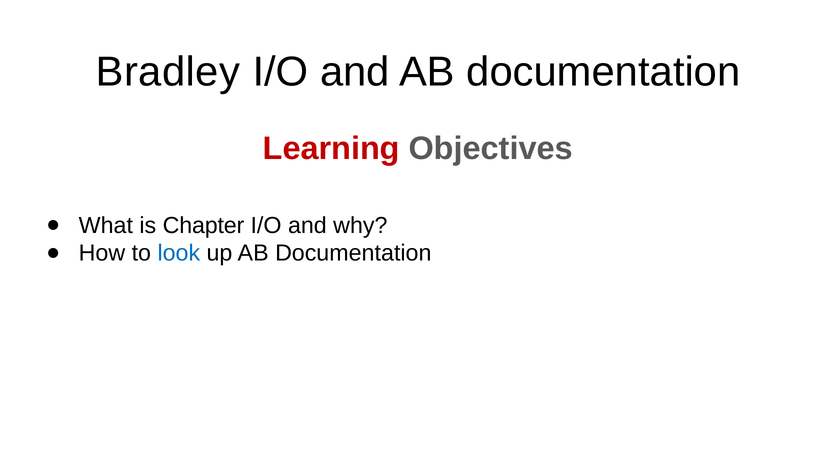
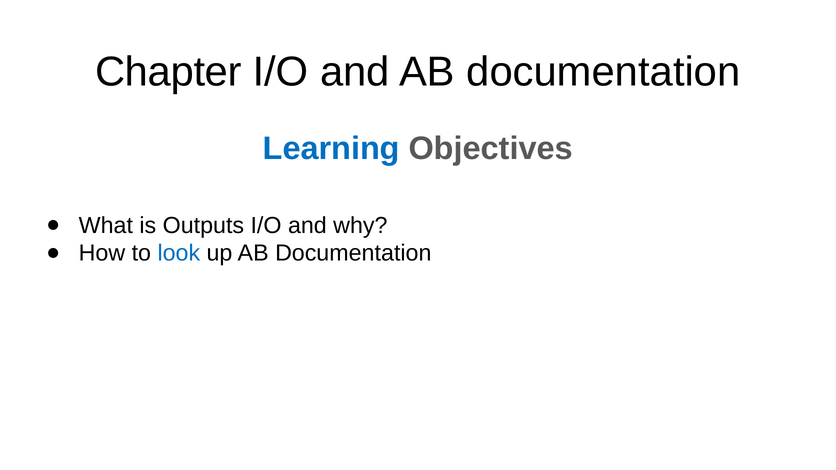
Bradley: Bradley -> Chapter
Learning colour: red -> blue
Chapter: Chapter -> Outputs
